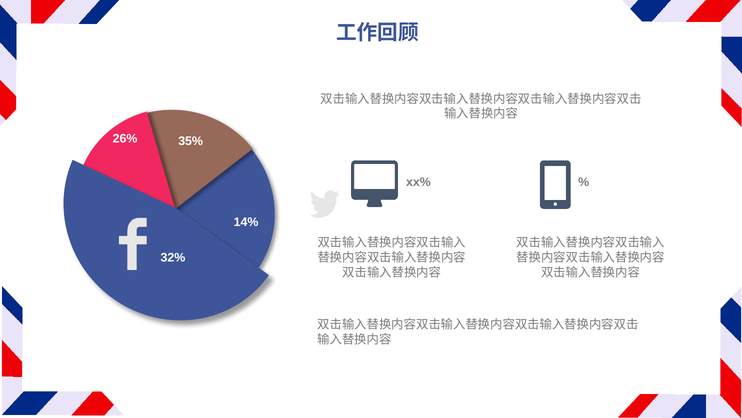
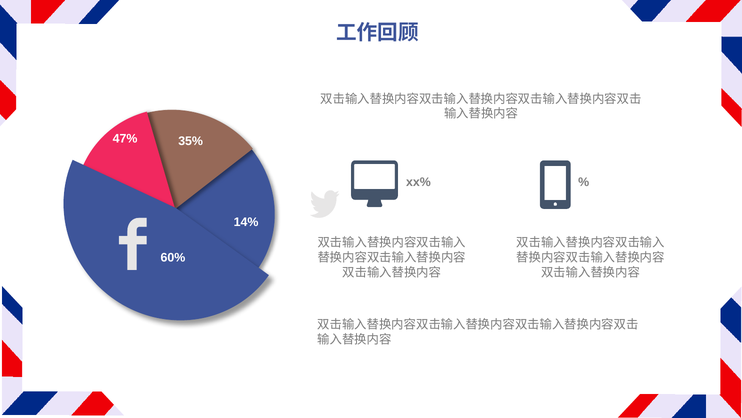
26%: 26% -> 47%
32%: 32% -> 60%
